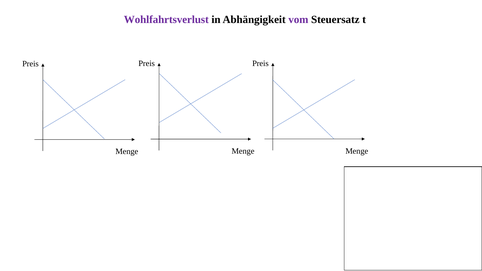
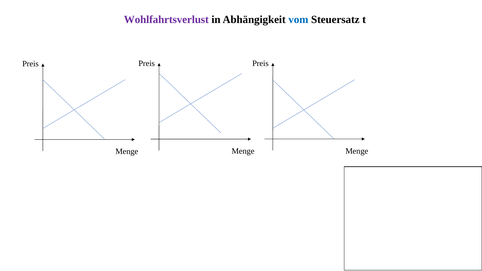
vom colour: purple -> blue
